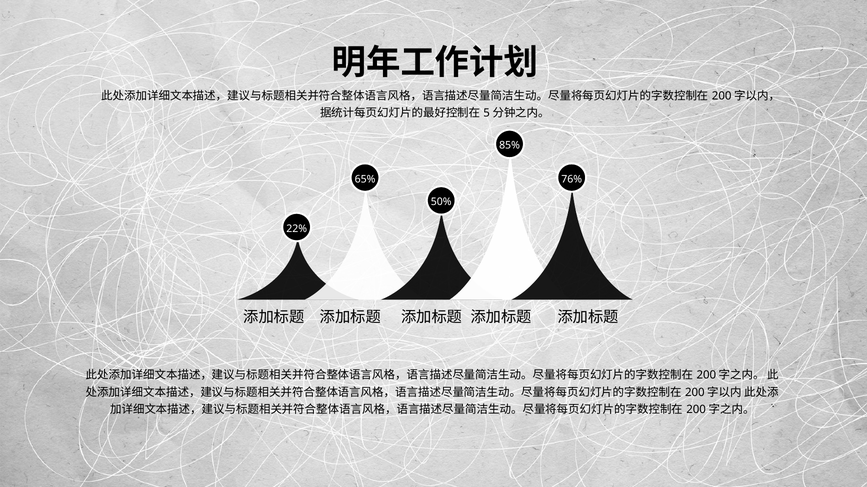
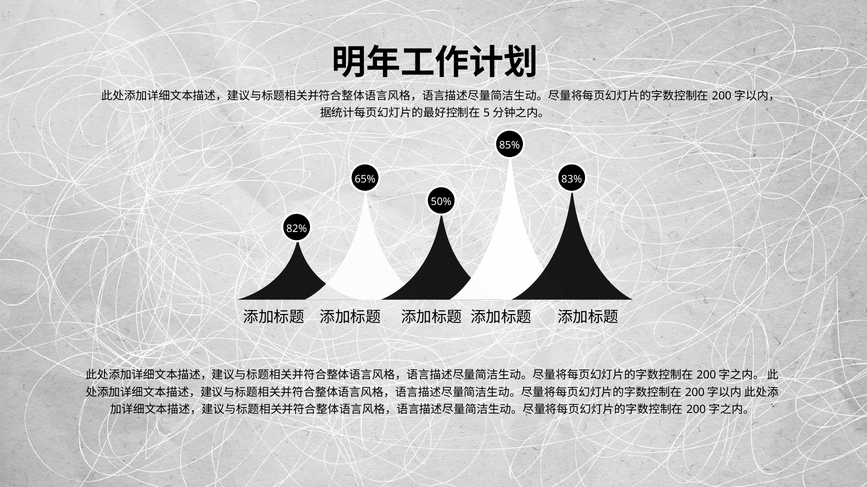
76%: 76% -> 83%
22%: 22% -> 82%
